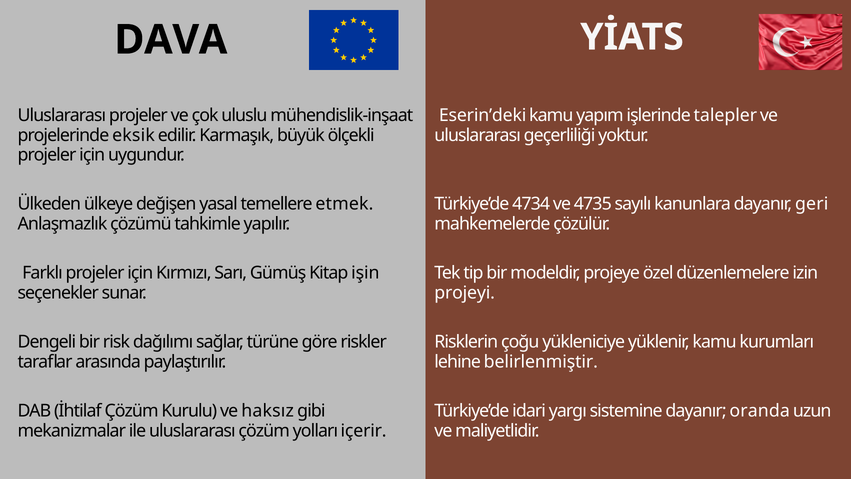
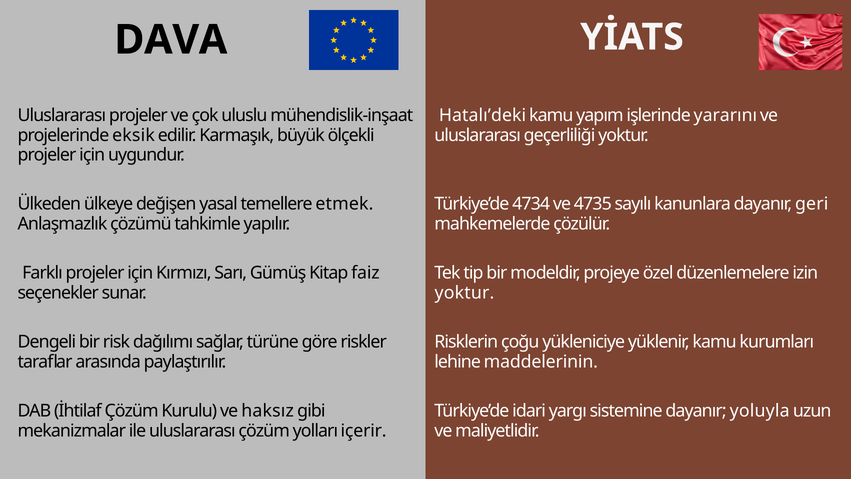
Eserin’deki: Eserin’deki -> Hatalı’deki
talepler: talepler -> yararını
işin: işin -> faiz
projeyi at (465, 293): projeyi -> yoktur
belirlenmiştir: belirlenmiştir -> maddelerinin
oranda: oranda -> yoluyla
